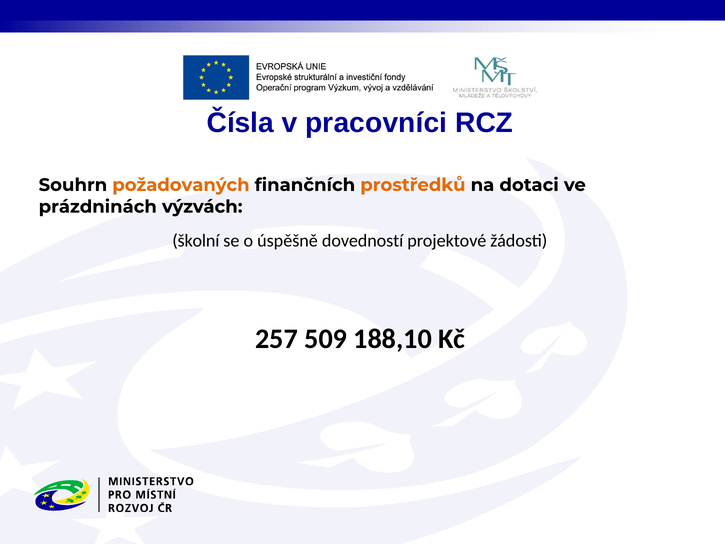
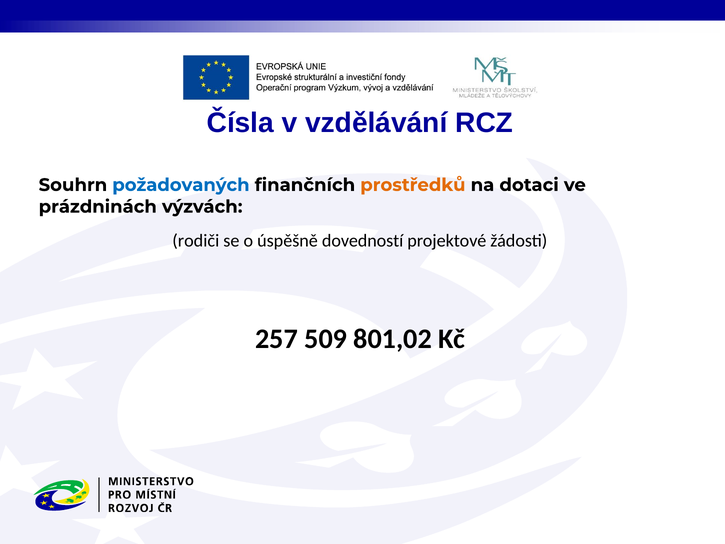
pracovníci: pracovníci -> vzdělávání
požadovaných colour: orange -> blue
školní: školní -> rodiči
188,10: 188,10 -> 801,02
